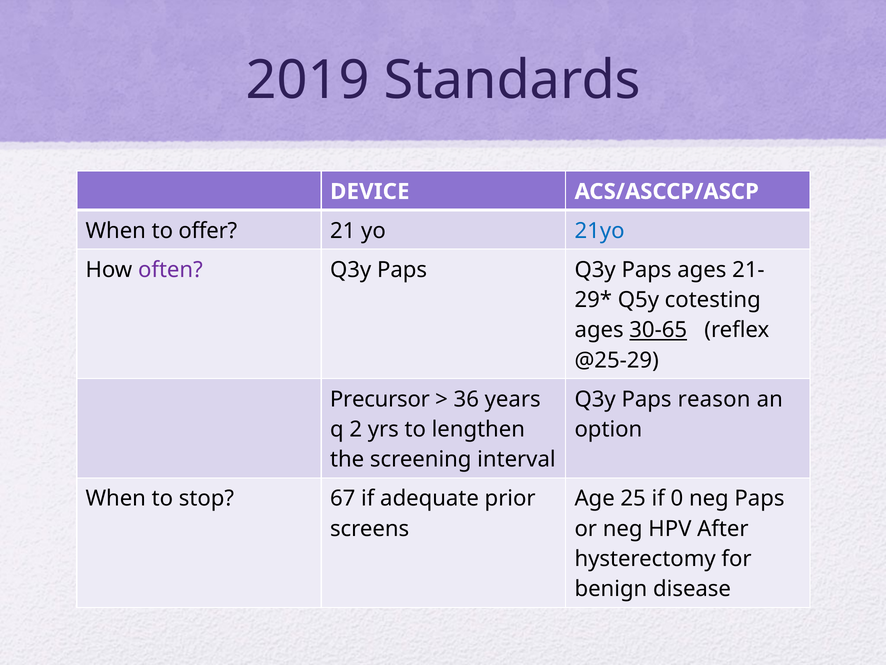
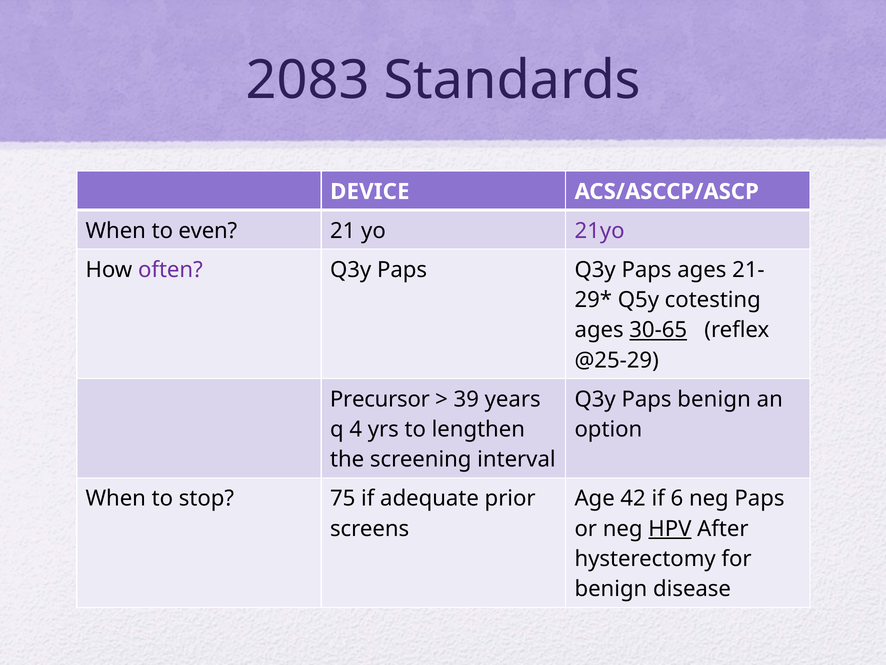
2019: 2019 -> 2083
offer: offer -> even
21yo colour: blue -> purple
36: 36 -> 39
Paps reason: reason -> benign
2: 2 -> 4
67: 67 -> 75
25: 25 -> 42
0: 0 -> 6
HPV underline: none -> present
